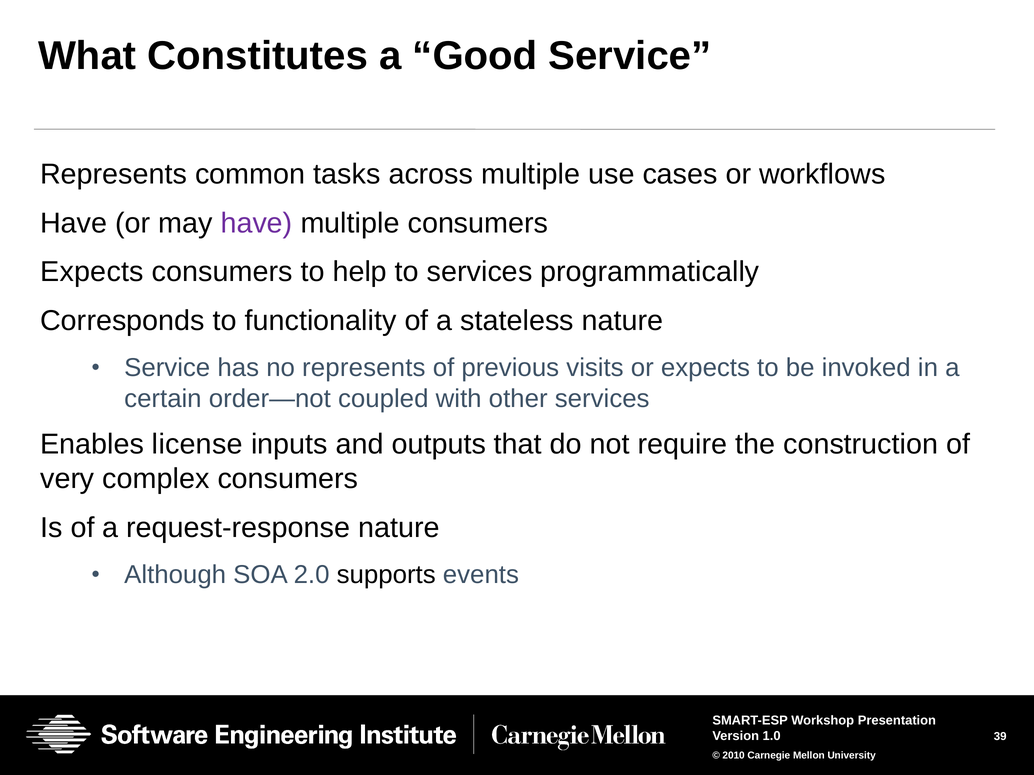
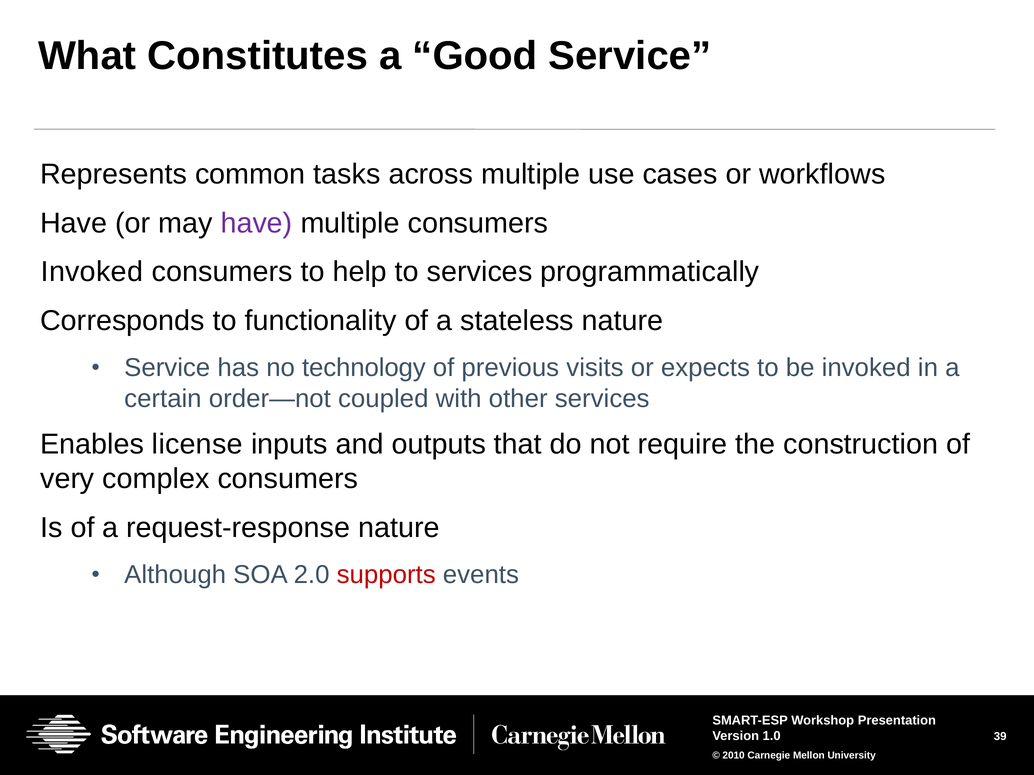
Expects at (92, 272): Expects -> Invoked
no represents: represents -> technology
supports colour: black -> red
